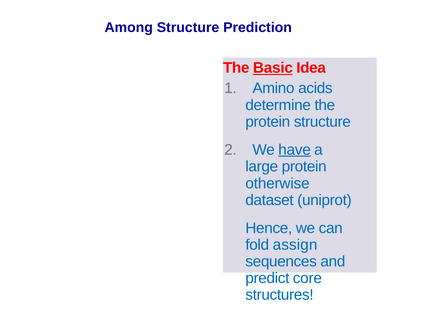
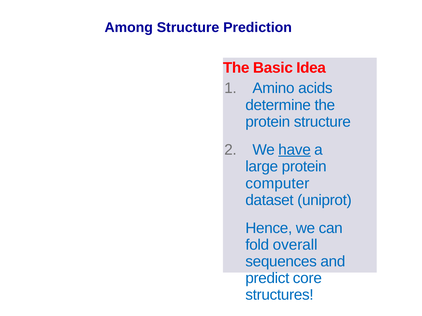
Basic underline: present -> none
otherwise: otherwise -> computer
assign: assign -> overall
